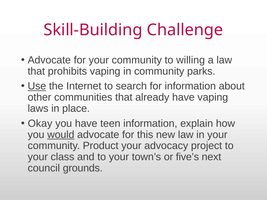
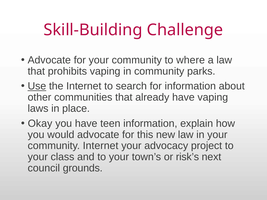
willing: willing -> where
would underline: present -> none
community Product: Product -> Internet
five’s: five’s -> risk’s
